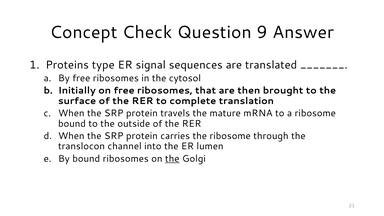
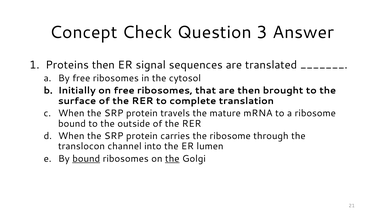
9: 9 -> 3
Proteins type: type -> then
bound at (86, 159) underline: none -> present
